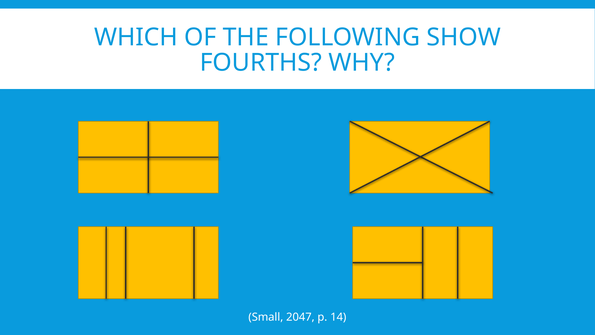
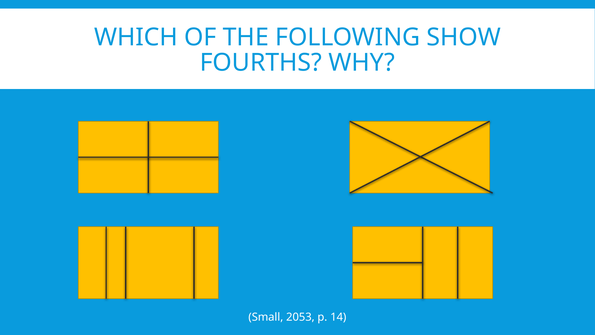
2047: 2047 -> 2053
